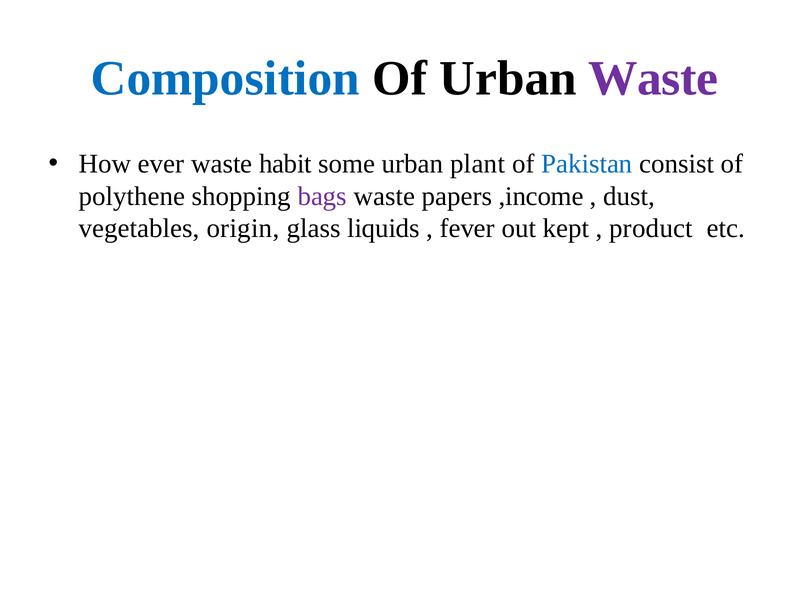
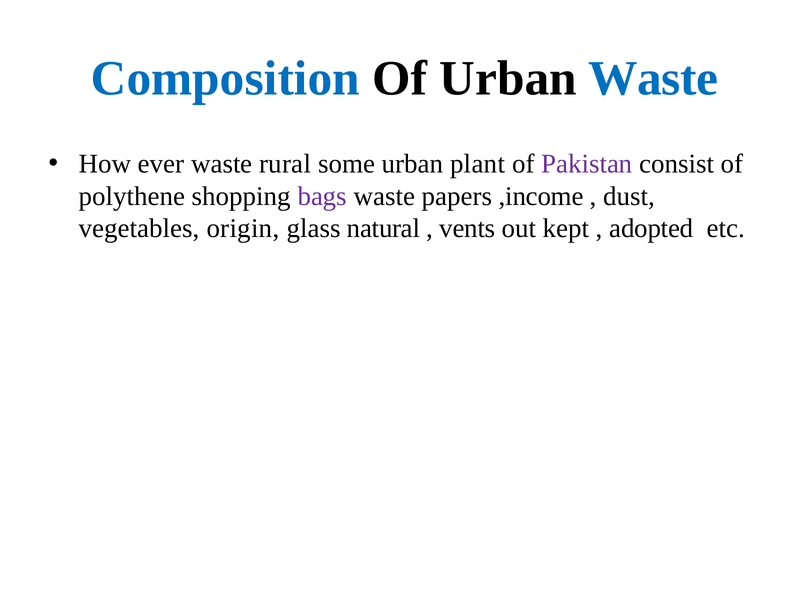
Waste at (653, 78) colour: purple -> blue
habit: habit -> rural
Pakistan colour: blue -> purple
liquids: liquids -> natural
fever: fever -> vents
product: product -> adopted
